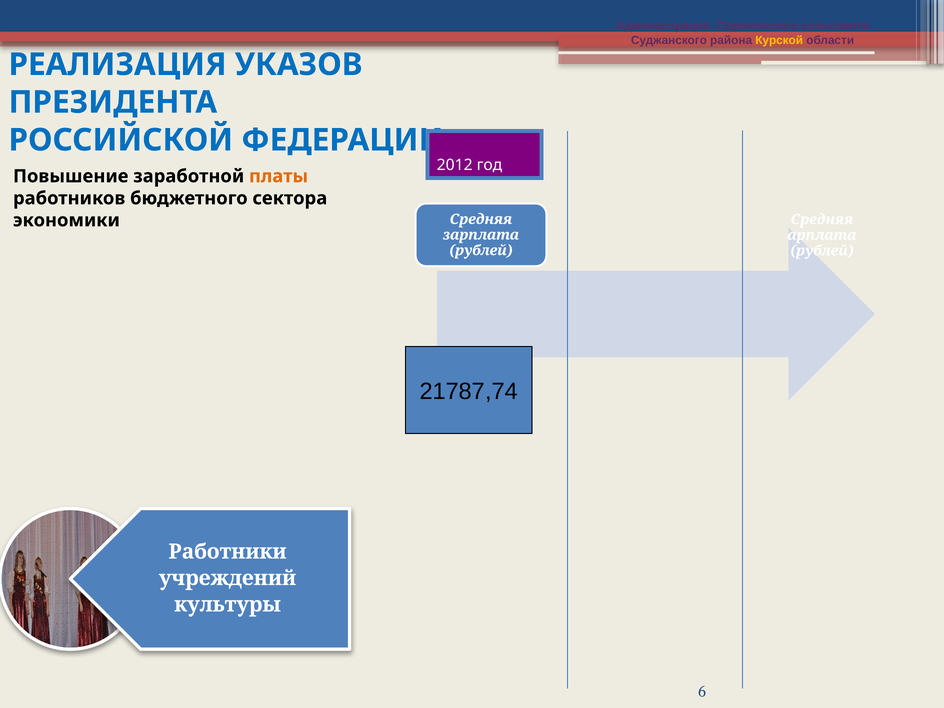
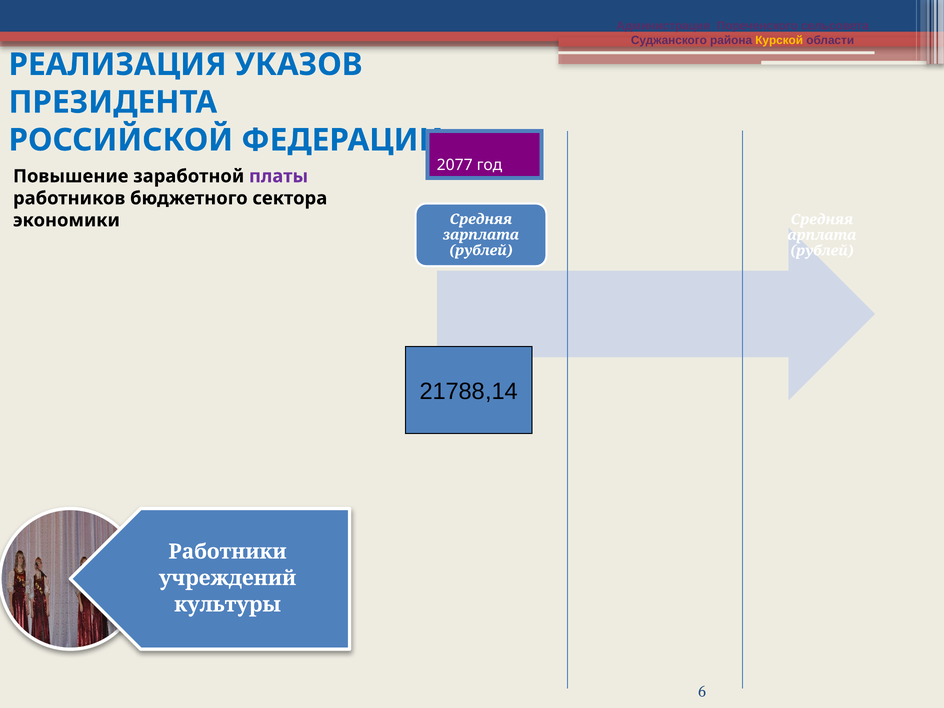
2012: 2012 -> 2077
платы colour: orange -> purple
21787,74: 21787,74 -> 21788,14
